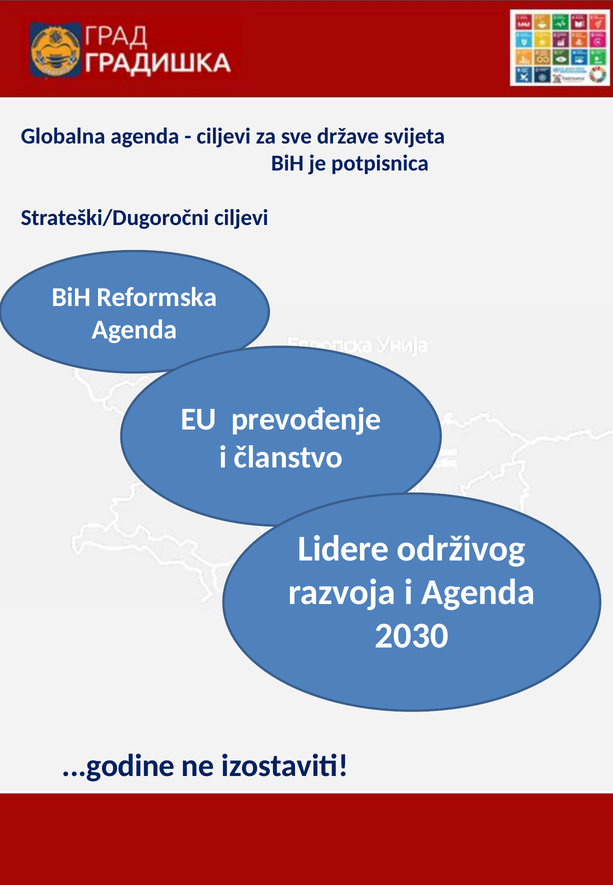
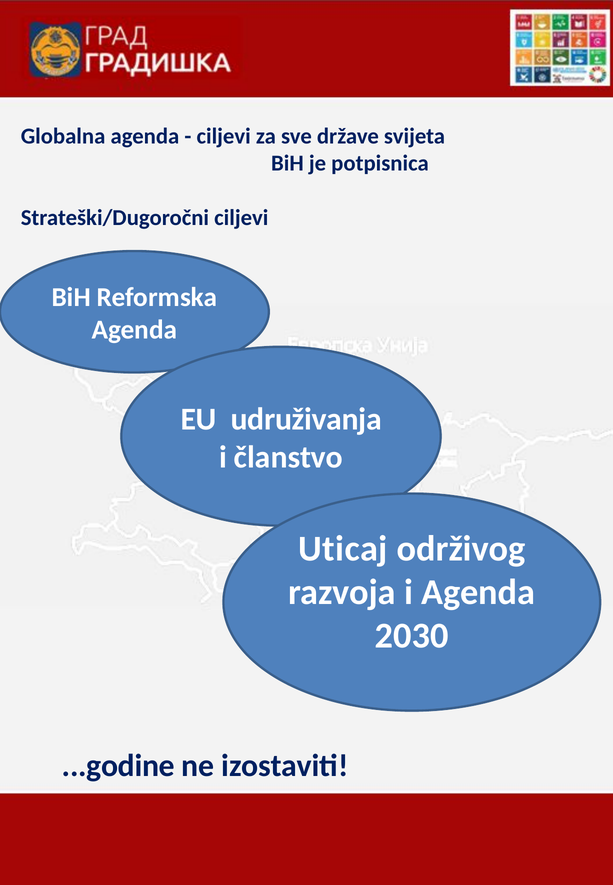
prevođenje: prevođenje -> udruživanja
Lidere: Lidere -> Uticaj
